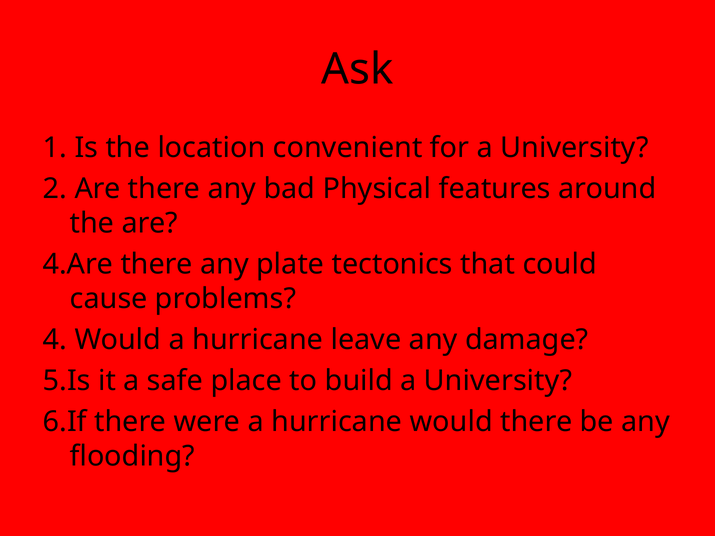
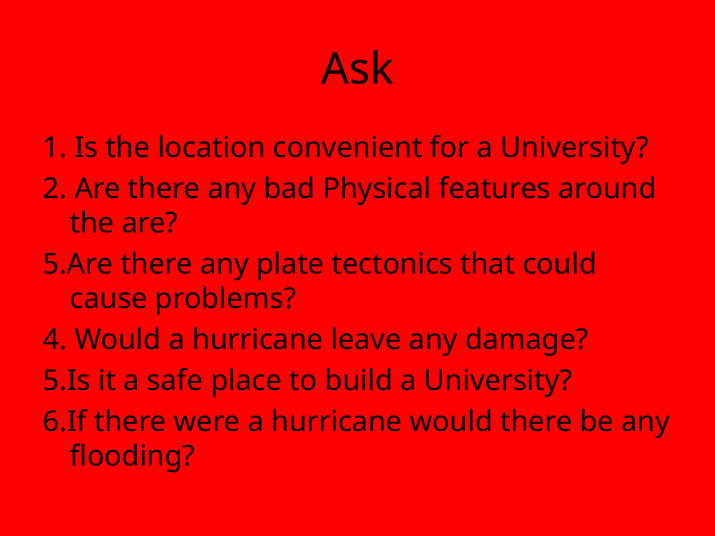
4.Are: 4.Are -> 5.Are
